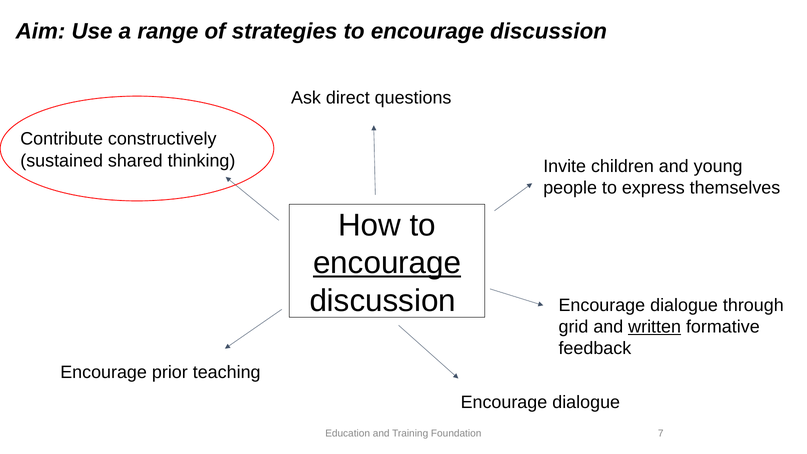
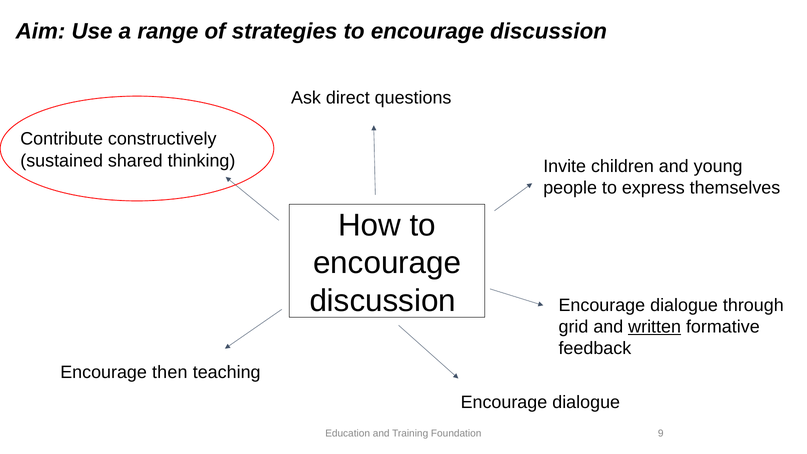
encourage at (387, 263) underline: present -> none
prior: prior -> then
7: 7 -> 9
